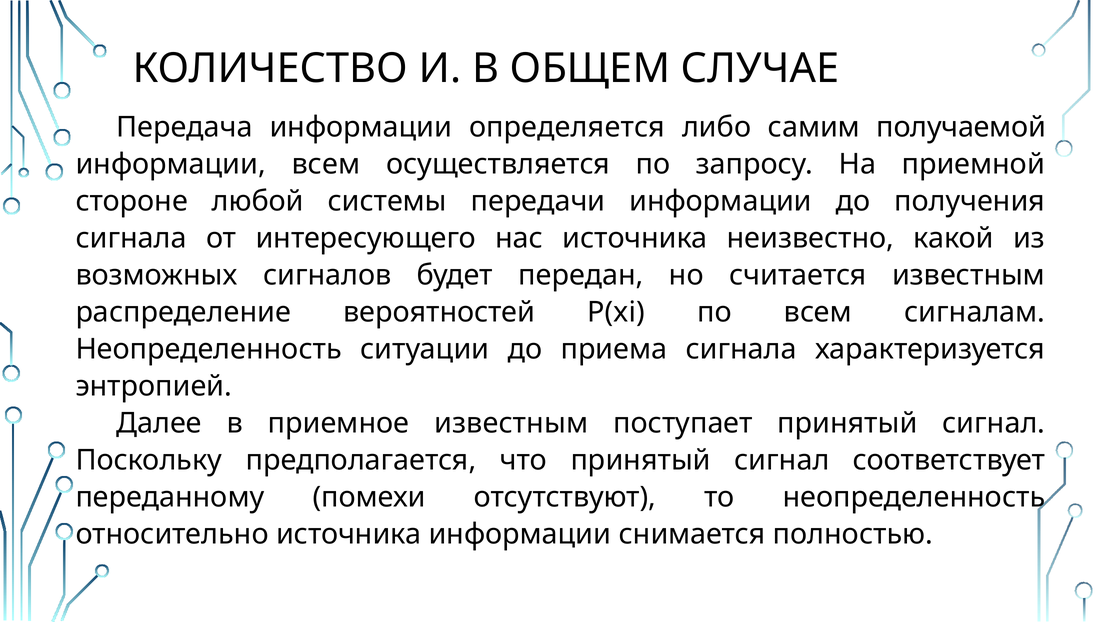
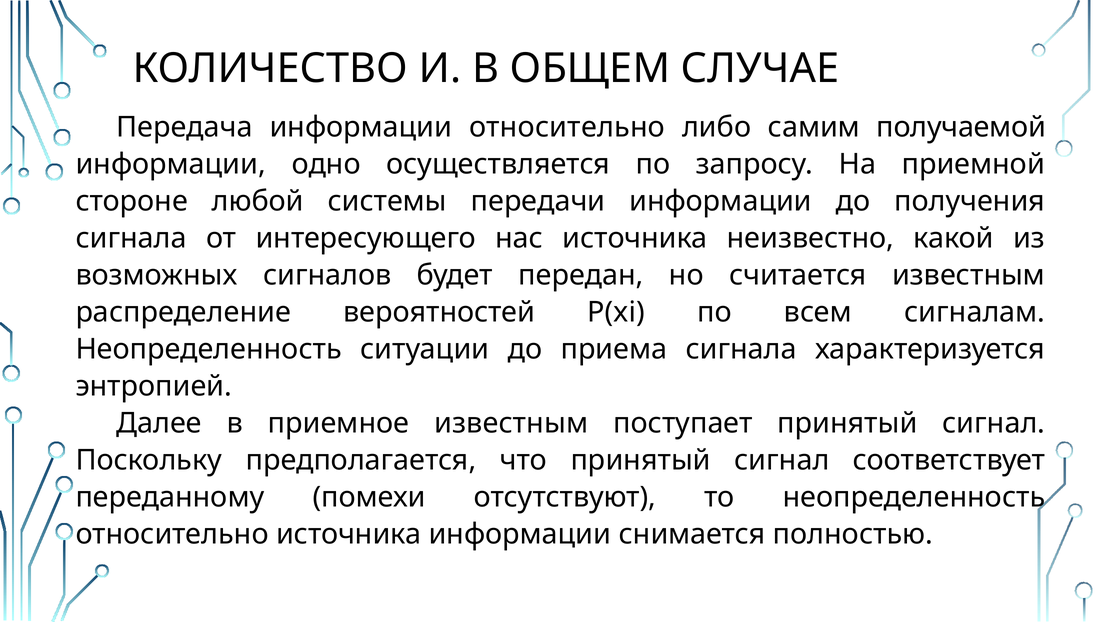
информации определяется: определяется -> относительно
информации всем: всем -> одно
